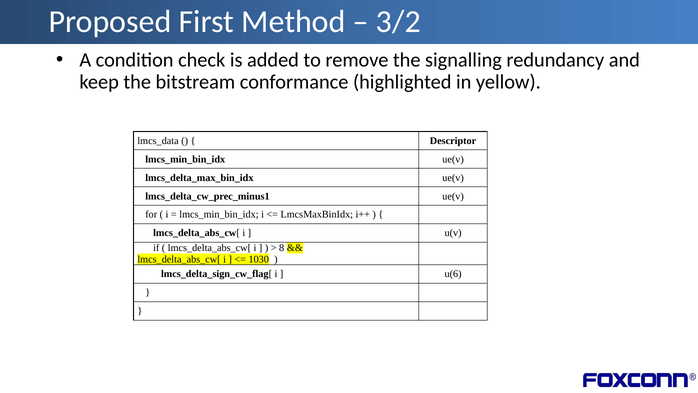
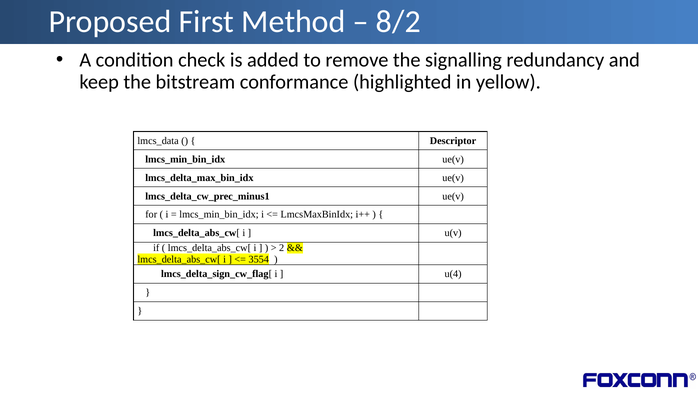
3/2: 3/2 -> 8/2
8: 8 -> 2
1030: 1030 -> 3554
u(6: u(6 -> u(4
